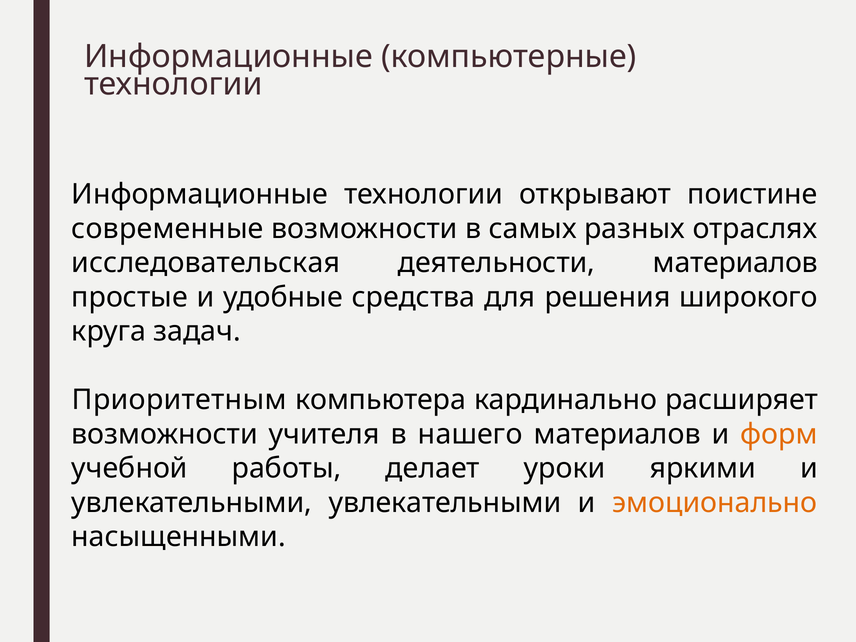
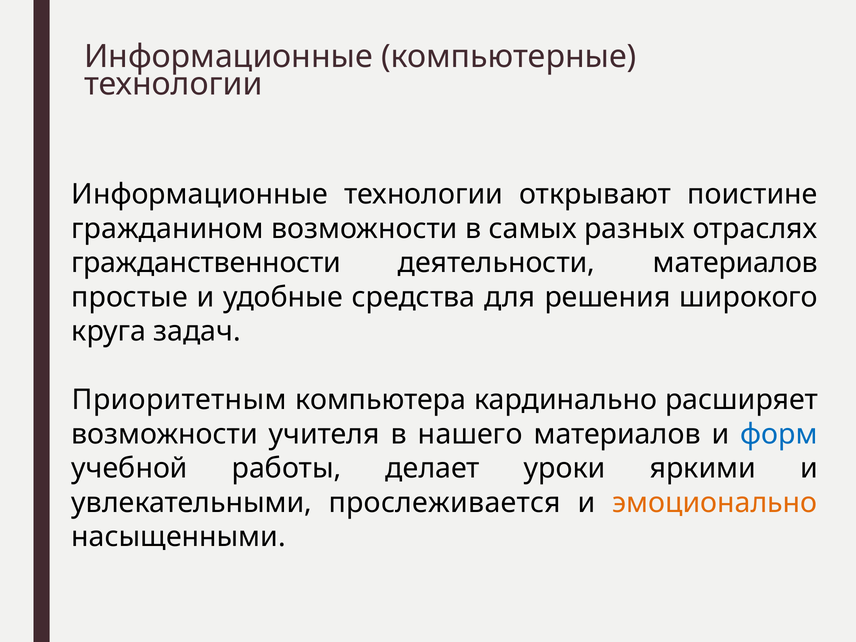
современные: современные -> гражданином
исследовательская: исследовательская -> гражданственности
форм colour: orange -> blue
увлекательными увлекательными: увлекательными -> прослеживается
